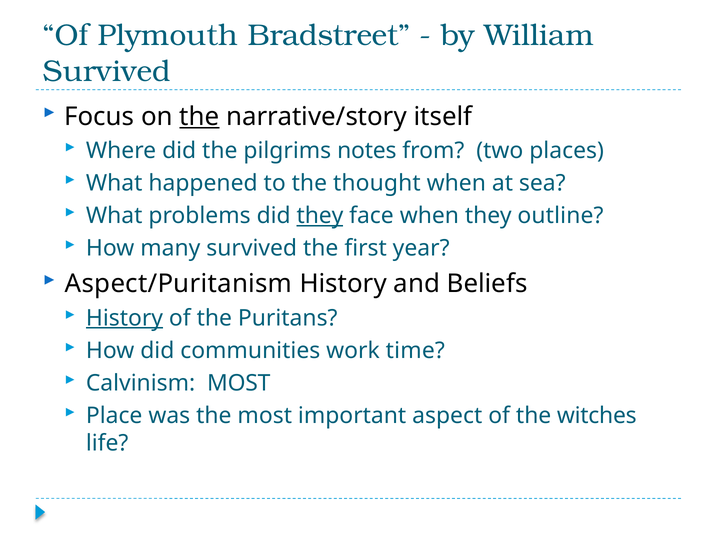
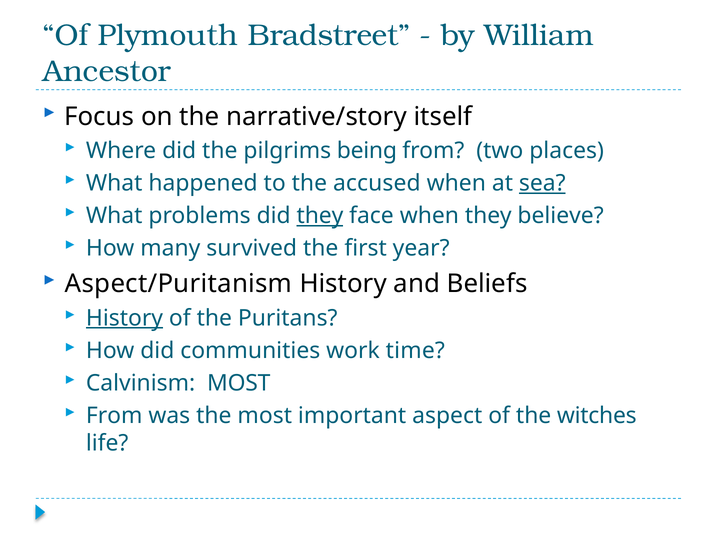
Survived at (107, 71): Survived -> Ancestor
the at (199, 117) underline: present -> none
notes: notes -> being
thought: thought -> accused
sea underline: none -> present
outline: outline -> believe
Place at (114, 415): Place -> From
